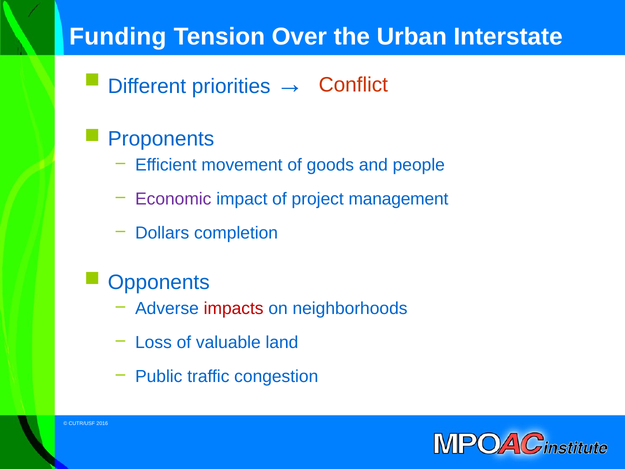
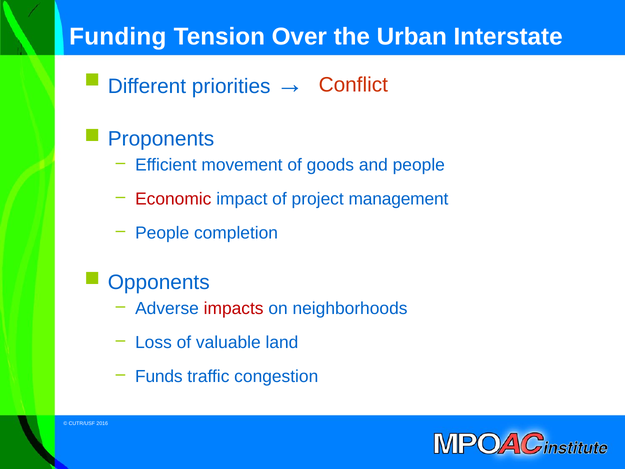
Economic colour: purple -> red
Dollars at (162, 233): Dollars -> People
Public: Public -> Funds
